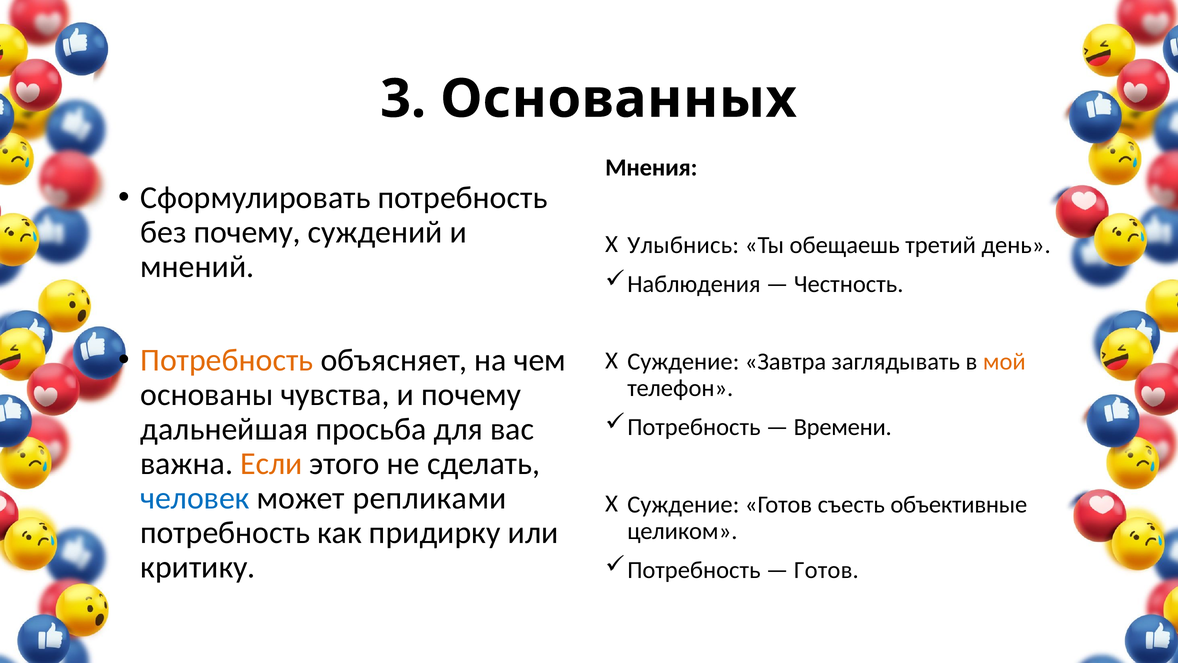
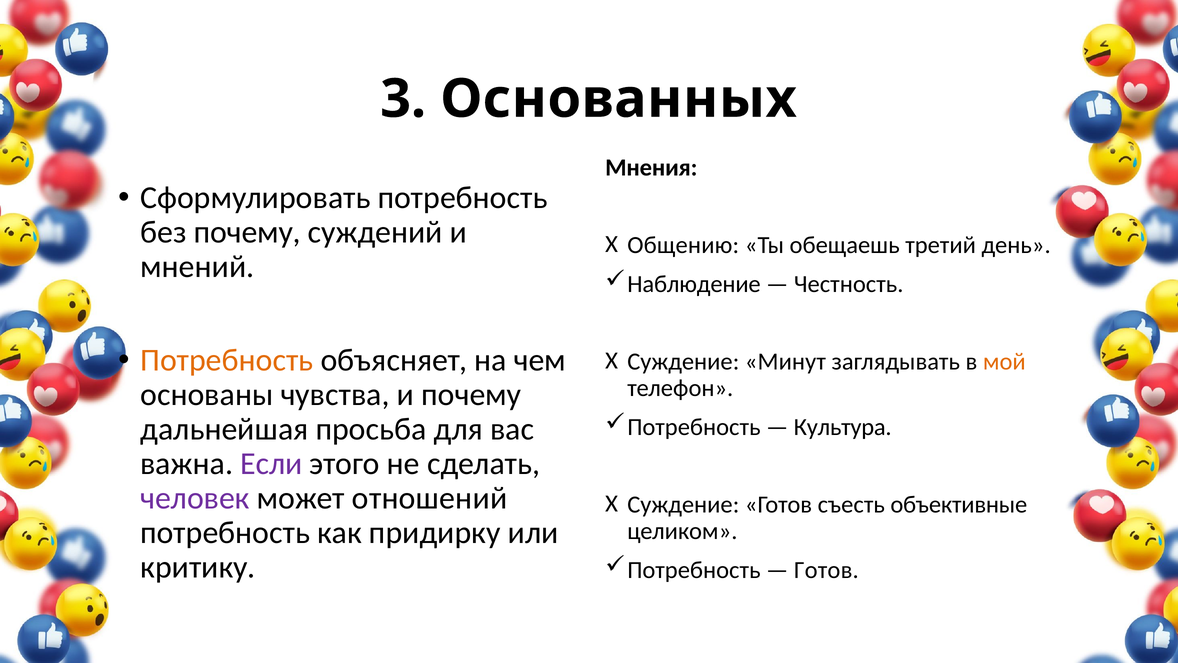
Улыбнись: Улыбнись -> Общению
Наблюдения: Наблюдения -> Наблюдение
Завтра: Завтра -> Минут
Времени: Времени -> Культура
Если colour: orange -> purple
человек colour: blue -> purple
репликами: репликами -> отношений
